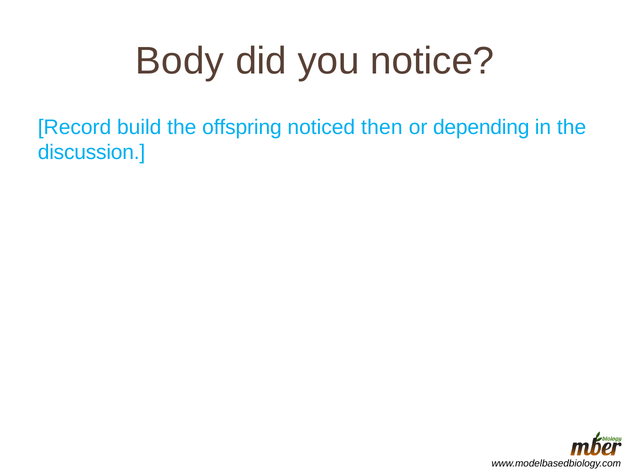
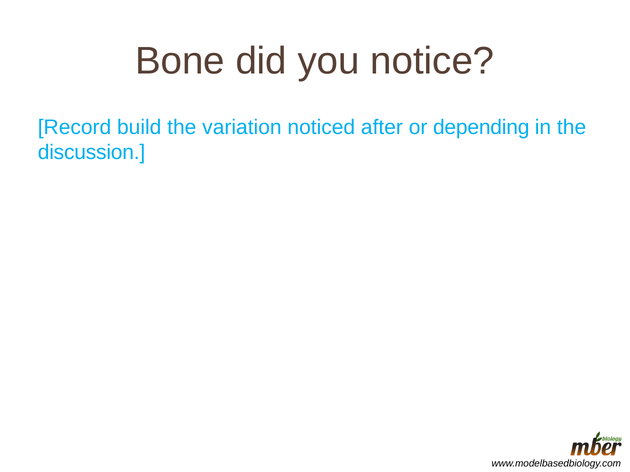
Body: Body -> Bone
offspring: offspring -> variation
then: then -> after
